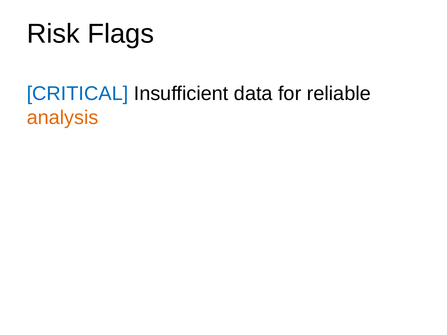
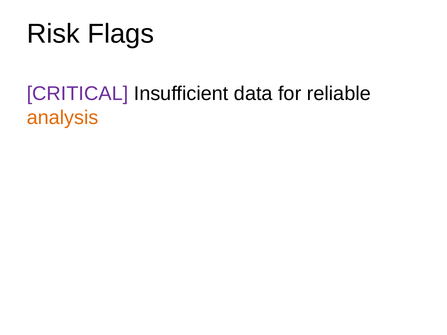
CRITICAL colour: blue -> purple
